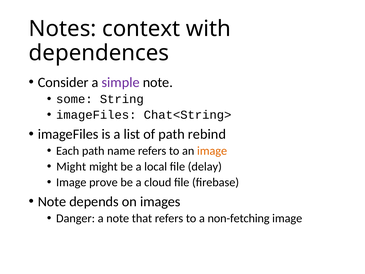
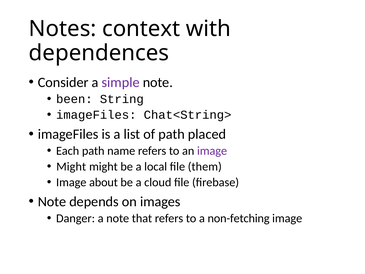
some: some -> been
rebind: rebind -> placed
image at (212, 151) colour: orange -> purple
delay: delay -> them
prove: prove -> about
